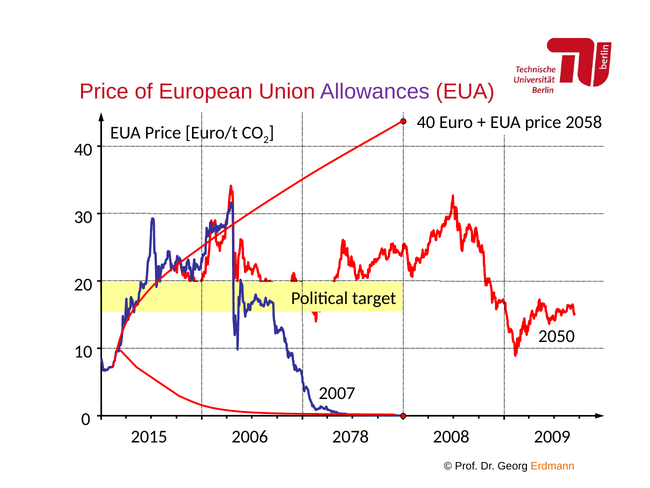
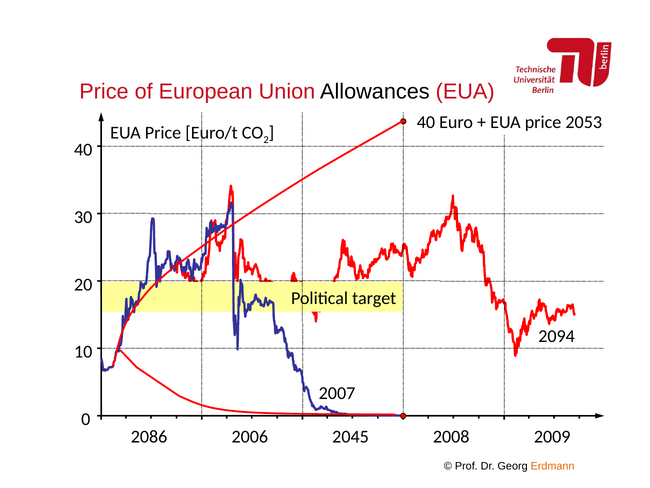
Allowances colour: purple -> black
2058: 2058 -> 2053
2050: 2050 -> 2094
2015: 2015 -> 2086
2078: 2078 -> 2045
